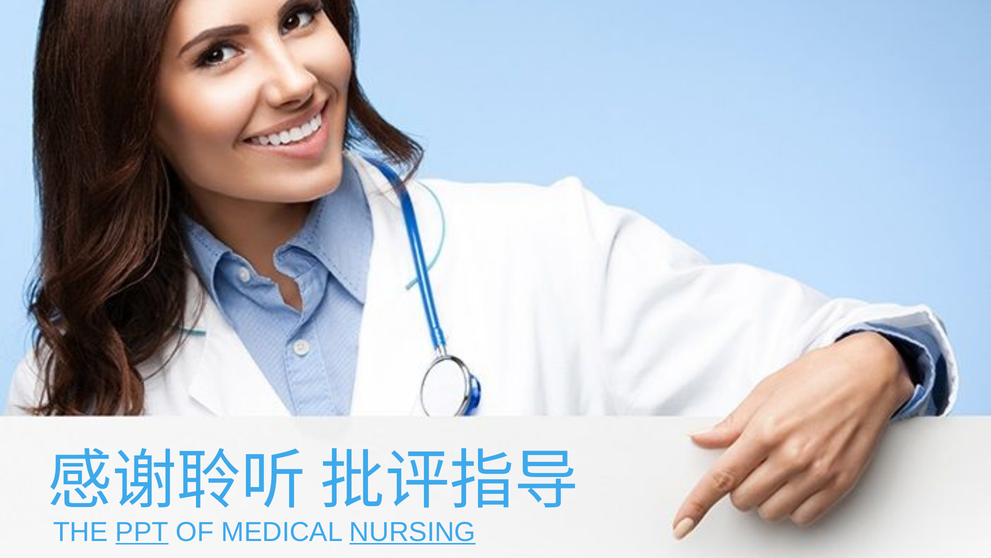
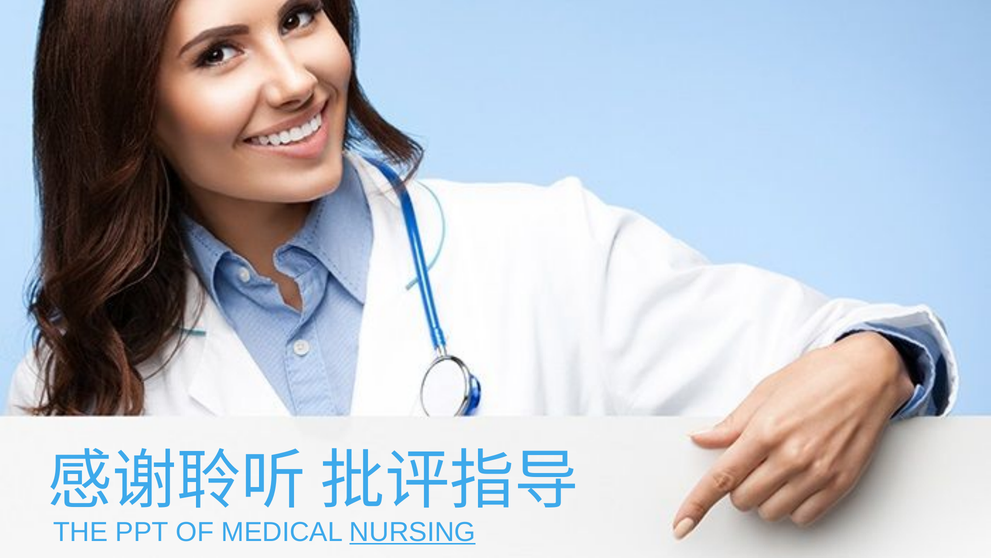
PPT at (142, 531) underline: present -> none
